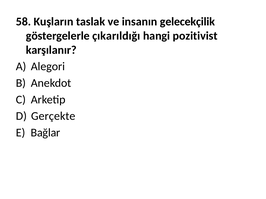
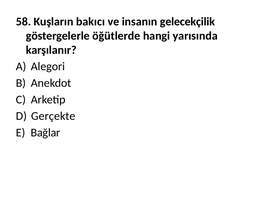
taslak: taslak -> bakıcı
çıkarıldığı: çıkarıldığı -> öğütlerde
pozitivist: pozitivist -> yarısında
